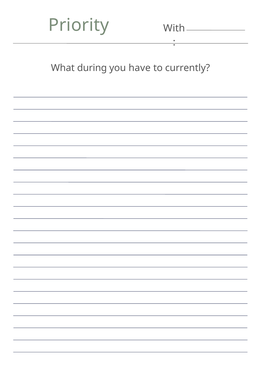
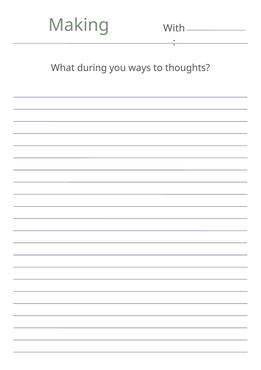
Priority: Priority -> Making
have: have -> ways
currently: currently -> thoughts
